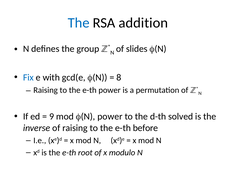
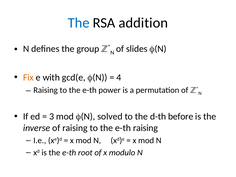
Fix colour: blue -> orange
8: 8 -> 4
9: 9 -> 3
(N power: power -> solved
solved: solved -> before
e-th before: before -> raising
